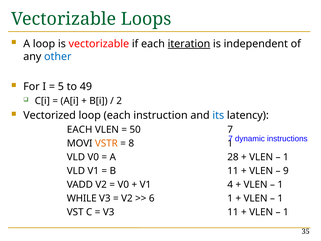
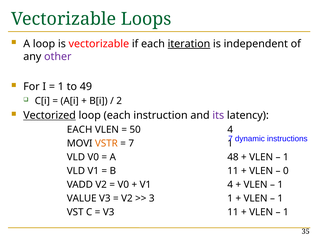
other colour: blue -> purple
5 at (61, 87): 5 -> 1
Vectorized underline: none -> present
its colour: blue -> purple
50 7: 7 -> 4
8 at (131, 143): 8 -> 7
28: 28 -> 48
9: 9 -> 0
WHILE: WHILE -> VALUE
6: 6 -> 3
